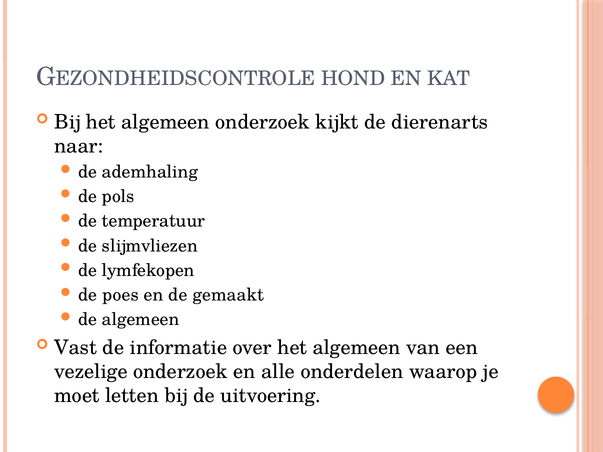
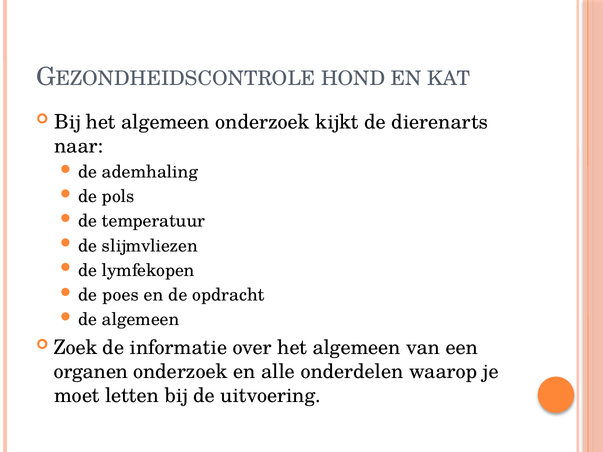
gemaakt: gemaakt -> opdracht
Vast: Vast -> Zoek
vezelige: vezelige -> organen
